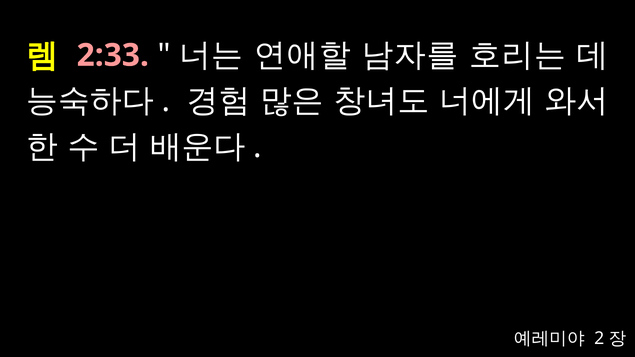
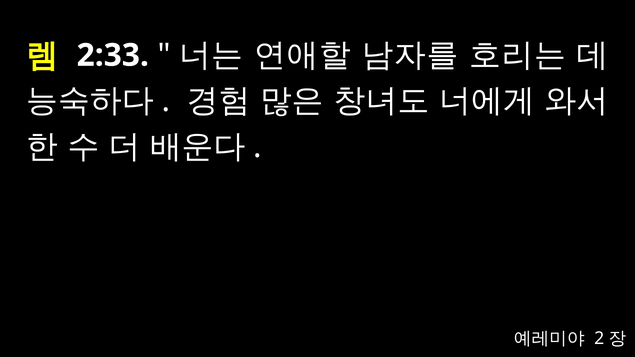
2:33 colour: pink -> white
